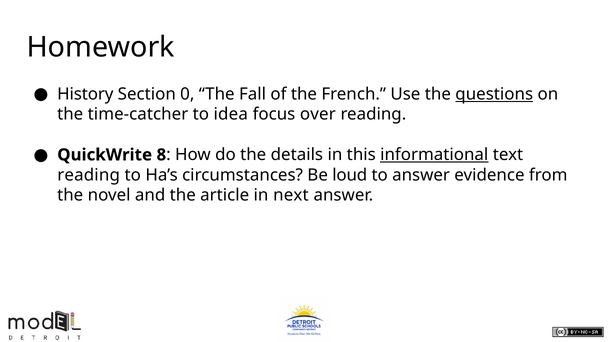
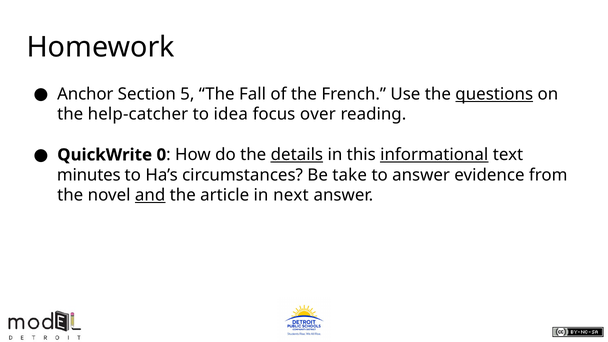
History: History -> Anchor
0: 0 -> 5
time-catcher: time-catcher -> help-catcher
8: 8 -> 0
details underline: none -> present
reading at (89, 175): reading -> minutes
loud: loud -> take
and underline: none -> present
